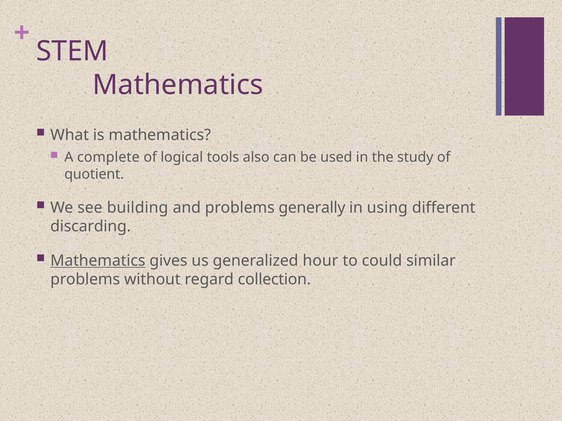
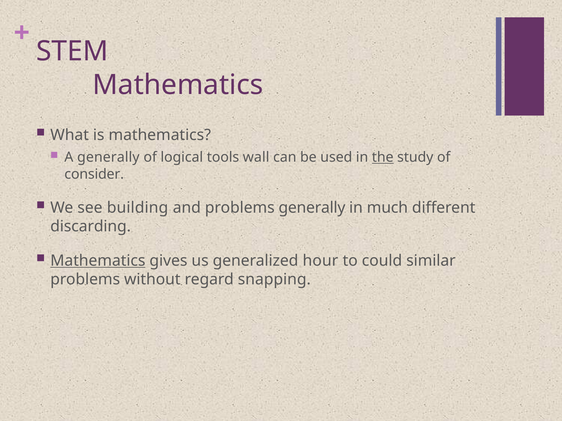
A complete: complete -> generally
also: also -> wall
the underline: none -> present
quotient: quotient -> consider
using: using -> much
collection: collection -> snapping
